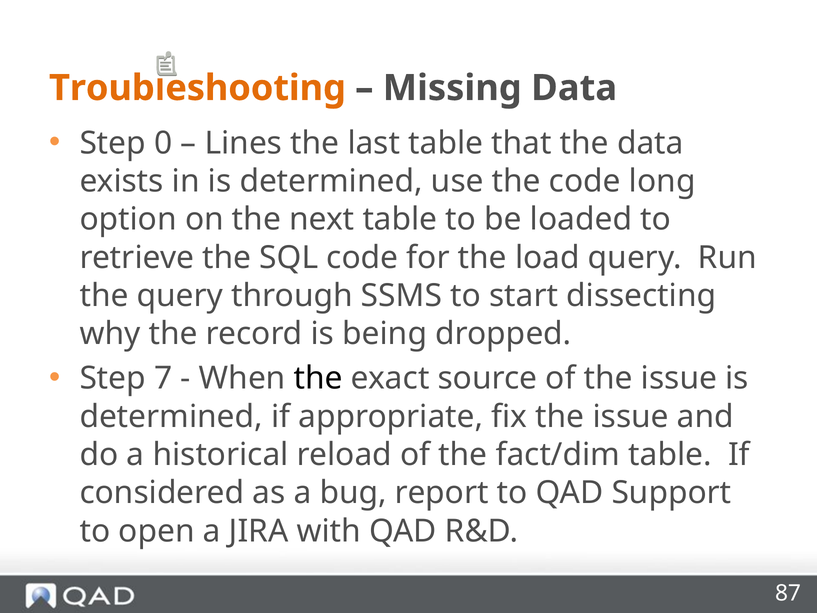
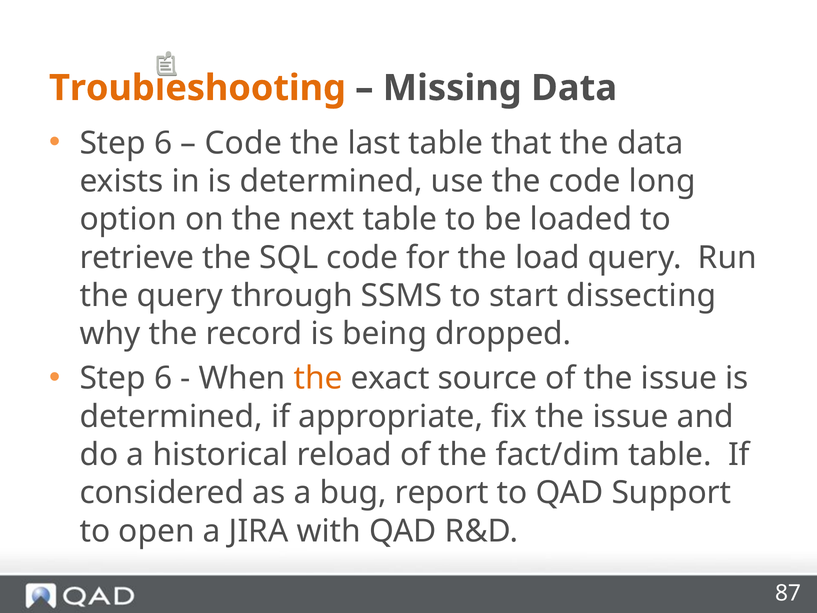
0 at (163, 143): 0 -> 6
Lines at (243, 143): Lines -> Code
7 at (163, 378): 7 -> 6
the at (318, 378) colour: black -> orange
